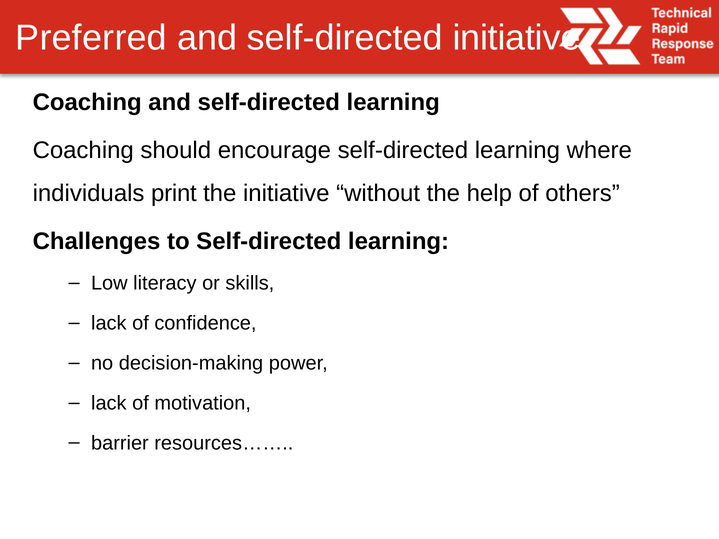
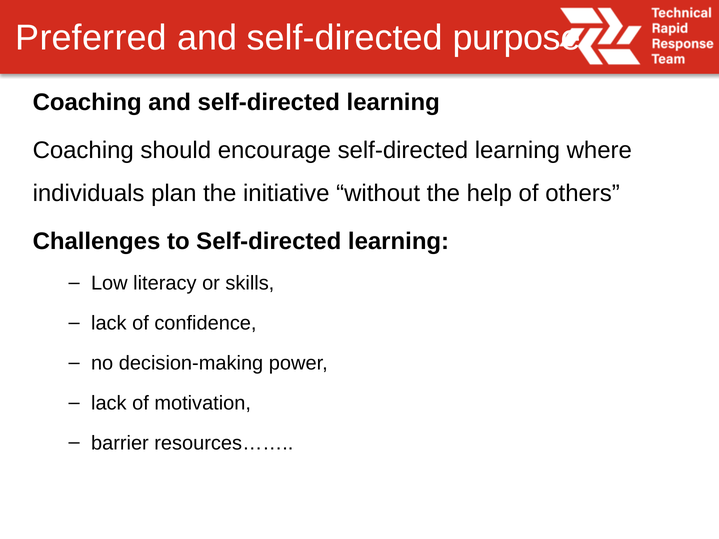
self-directed initiative: initiative -> purpose
print: print -> plan
